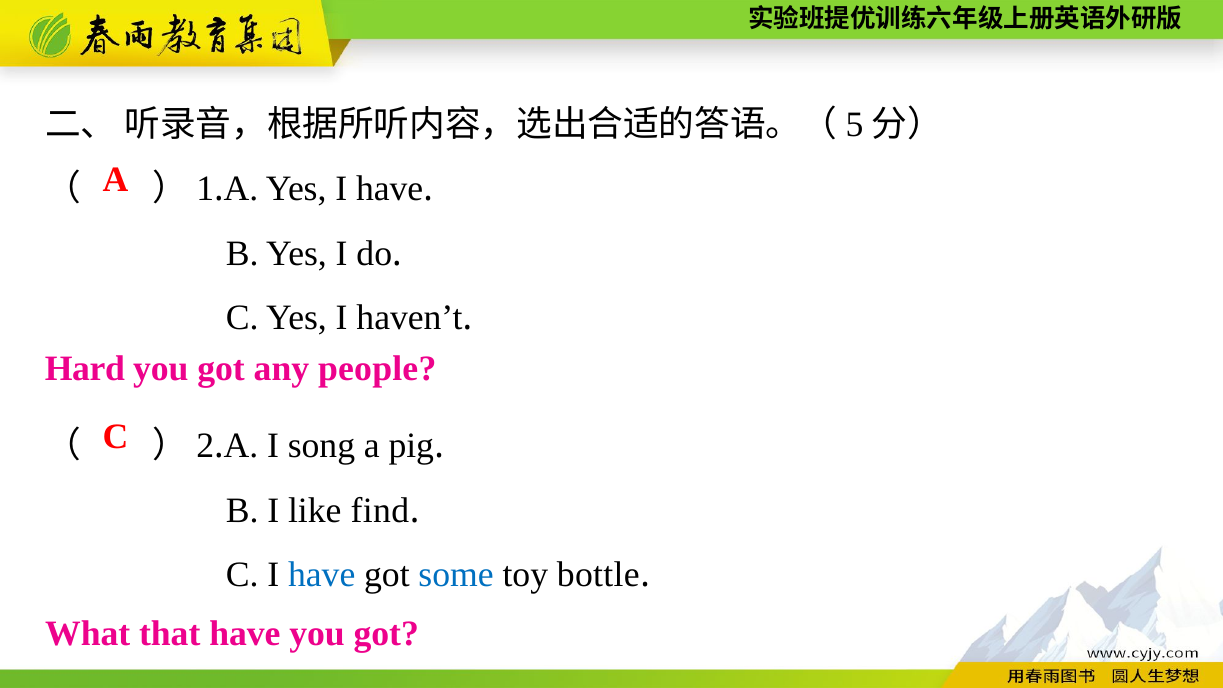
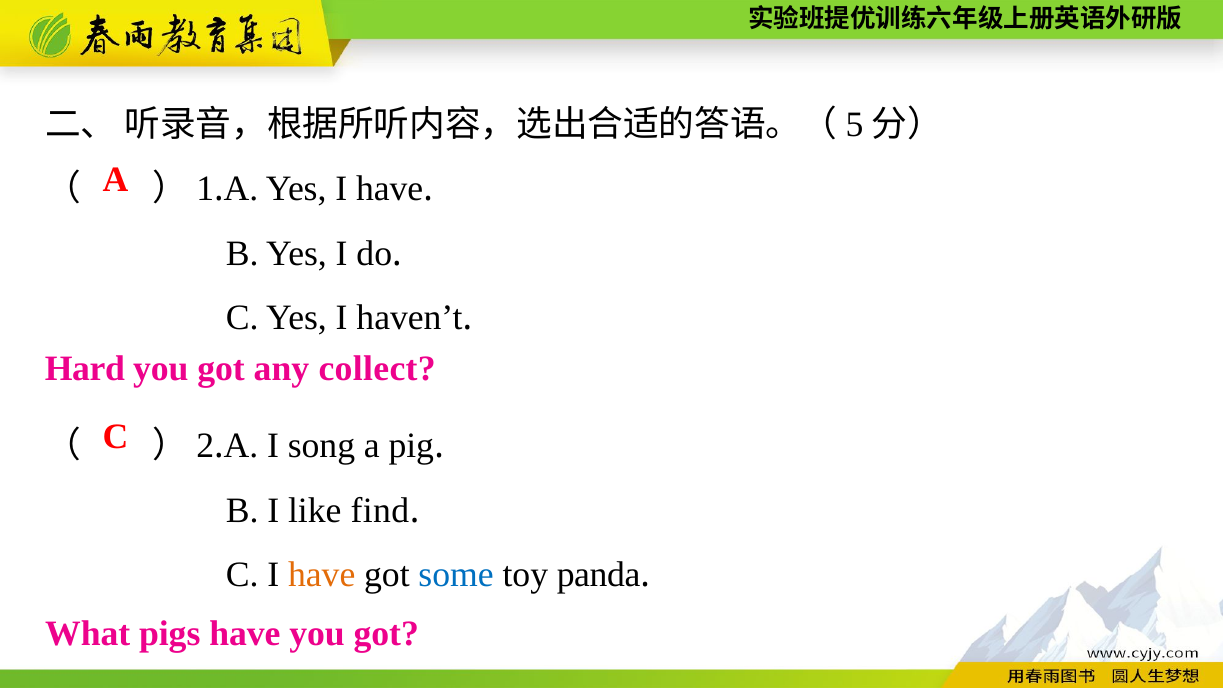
people: people -> collect
have at (322, 575) colour: blue -> orange
bottle: bottle -> panda
that: that -> pigs
